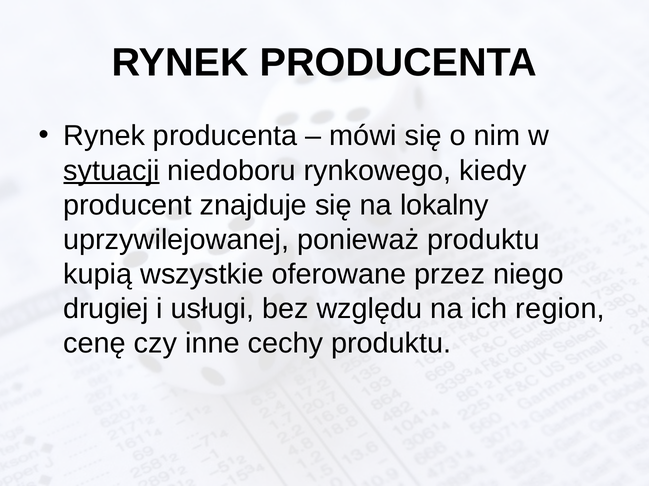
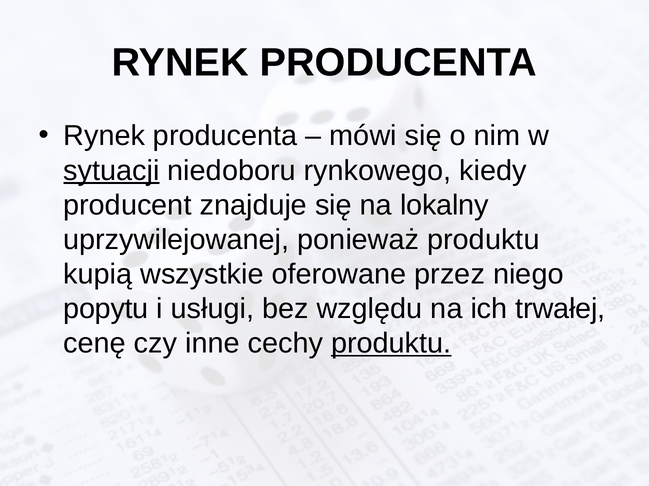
drugiej: drugiej -> popytu
region: region -> trwałej
produktu at (391, 344) underline: none -> present
